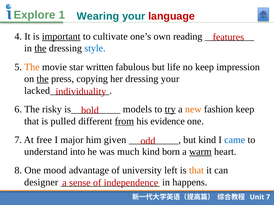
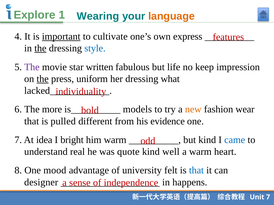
language colour: red -> orange
reading: reading -> express
The at (32, 67) colour: orange -> purple
copying: copying -> uniform
dressing your: your -> what
risky: risky -> more
try underline: present -> none
fashion keep: keep -> wear
from underline: present -> none
free: free -> idea
major: major -> bright
him given: given -> warm
into: into -> real
much: much -> quote
born: born -> well
warm at (200, 152) underline: present -> none
left: left -> felt
that at (196, 171) colour: orange -> blue
